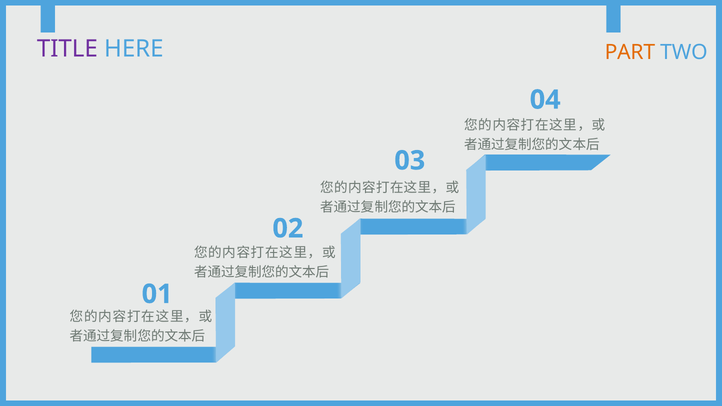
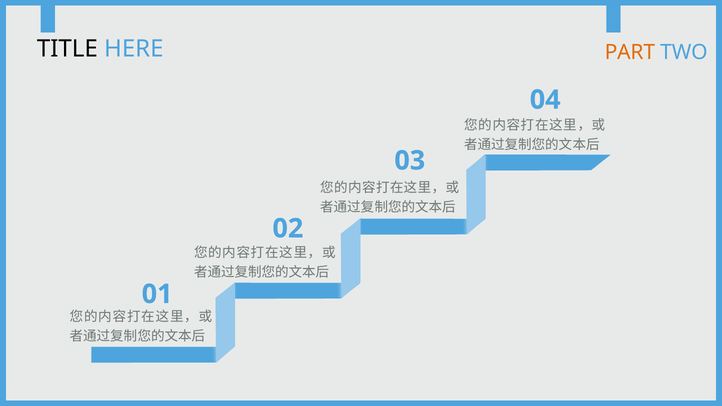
TITLE colour: purple -> black
